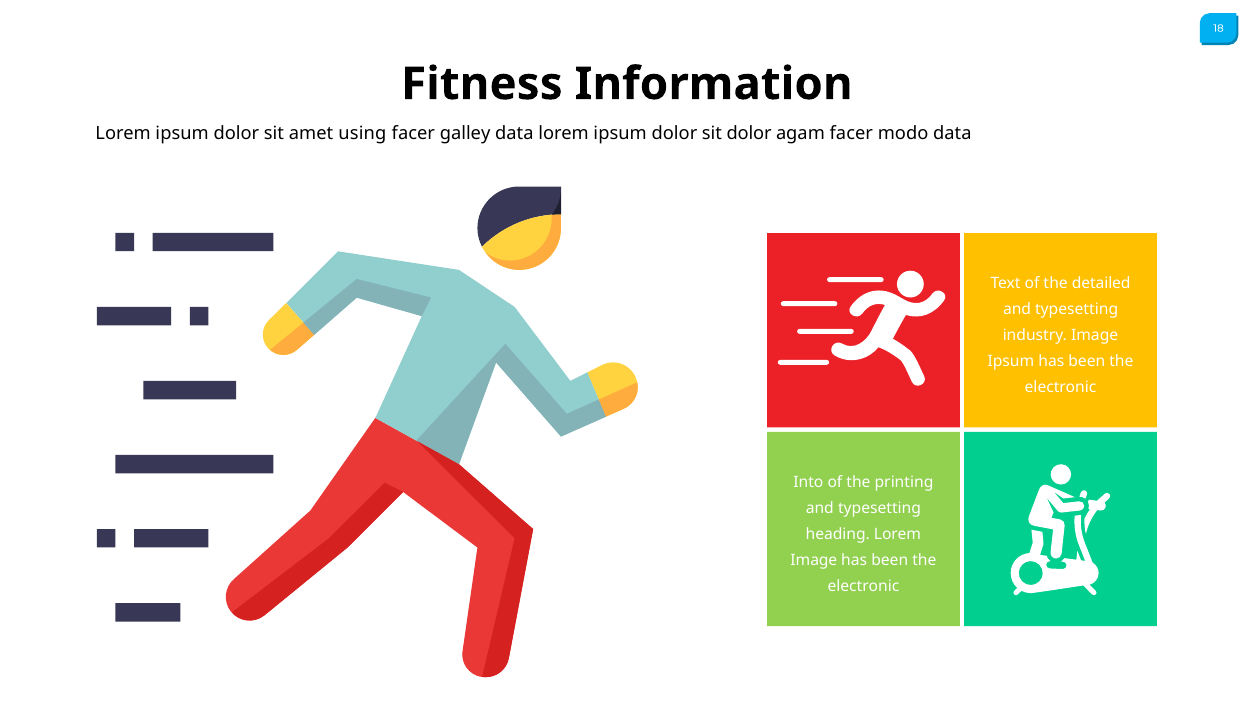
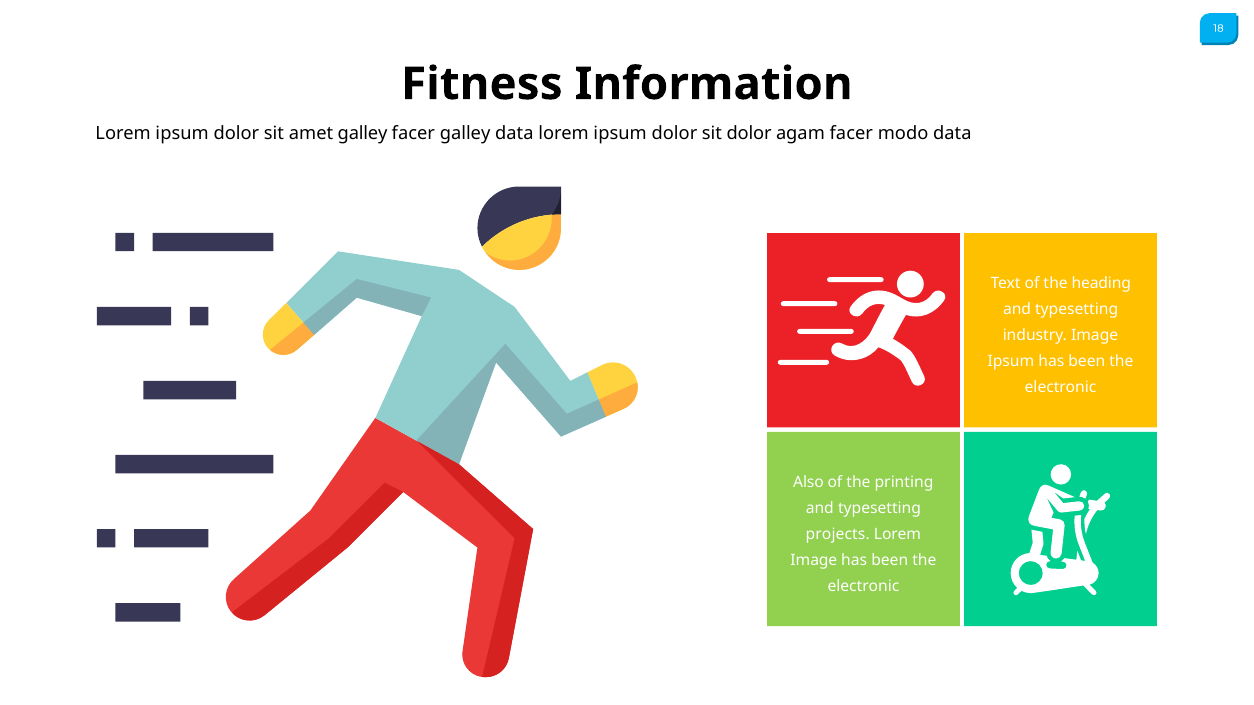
amet using: using -> galley
detailed: detailed -> heading
Into: Into -> Also
heading: heading -> projects
